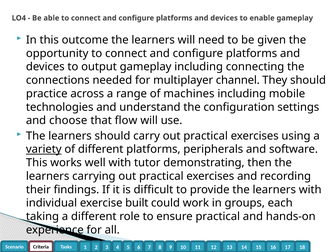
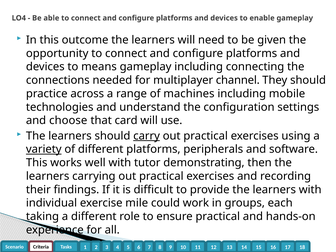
output: output -> means
flow: flow -> card
carry underline: none -> present
built: built -> mile
